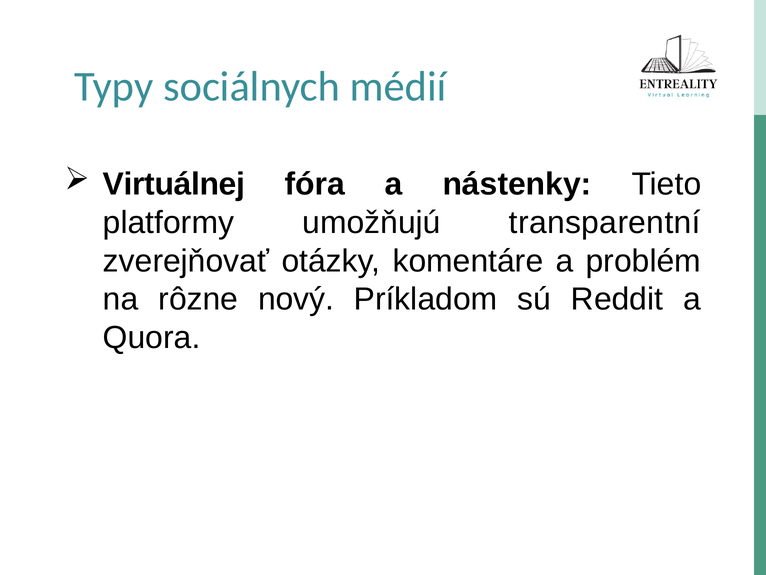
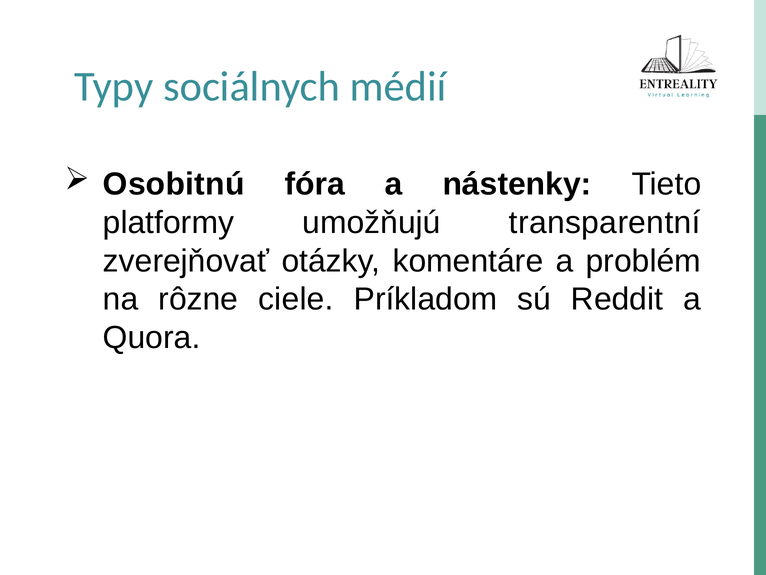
Virtuálnej: Virtuálnej -> Osobitnú
nový: nový -> ciele
